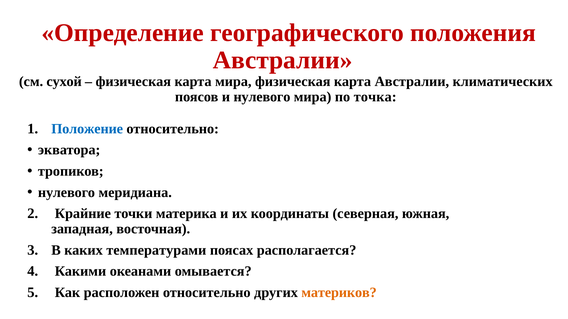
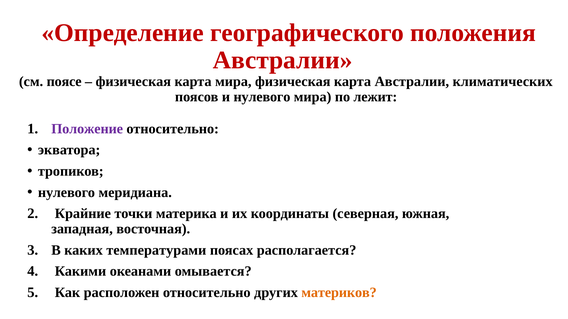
сухой: сухой -> поясе
точка: точка -> лежит
Положение colour: blue -> purple
